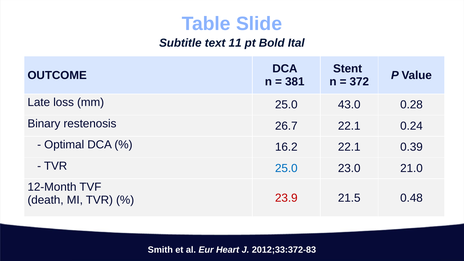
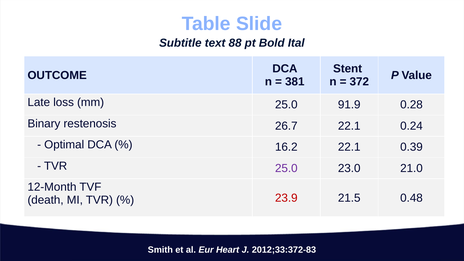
11: 11 -> 88
43.0: 43.0 -> 91.9
25.0 at (286, 168) colour: blue -> purple
